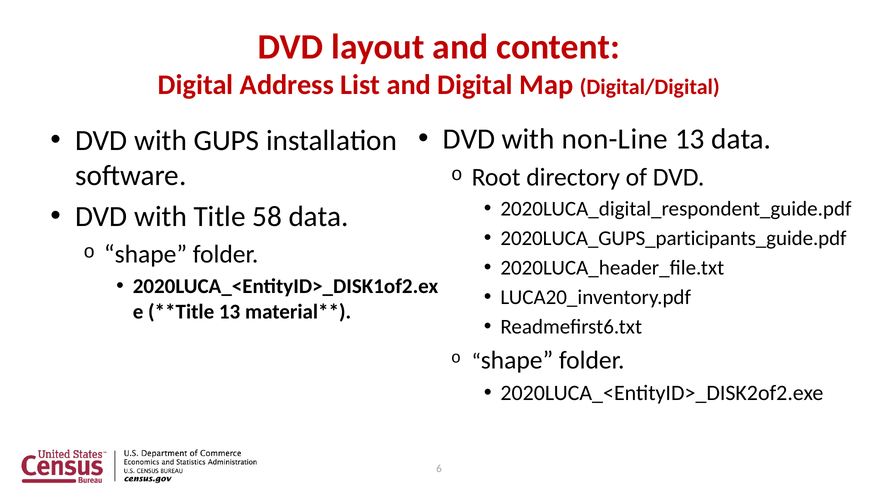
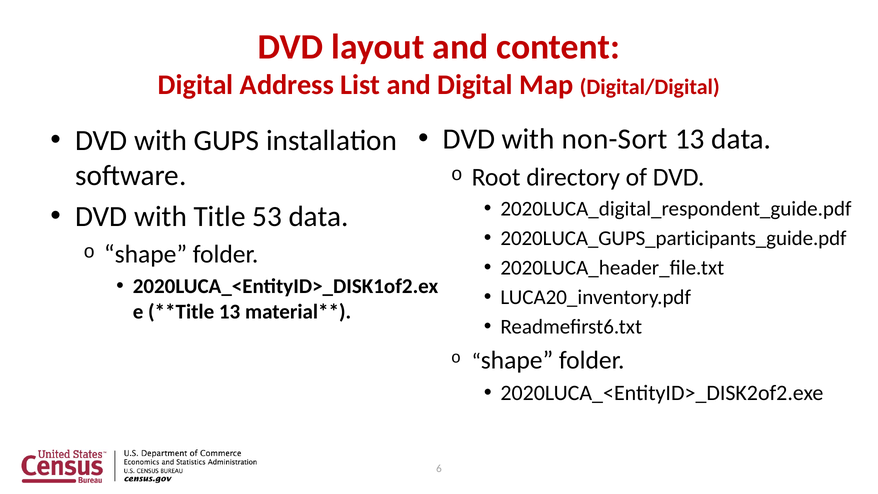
non-Line: non-Line -> non-Sort
58: 58 -> 53
